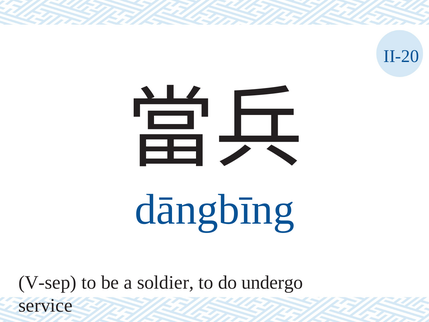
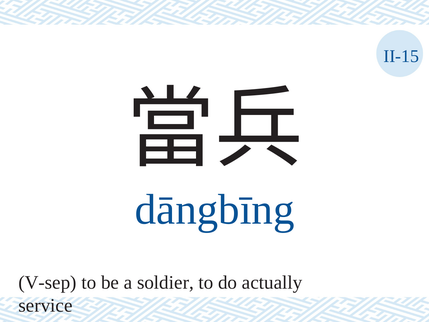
II-20: II-20 -> II-15
undergo: undergo -> actually
